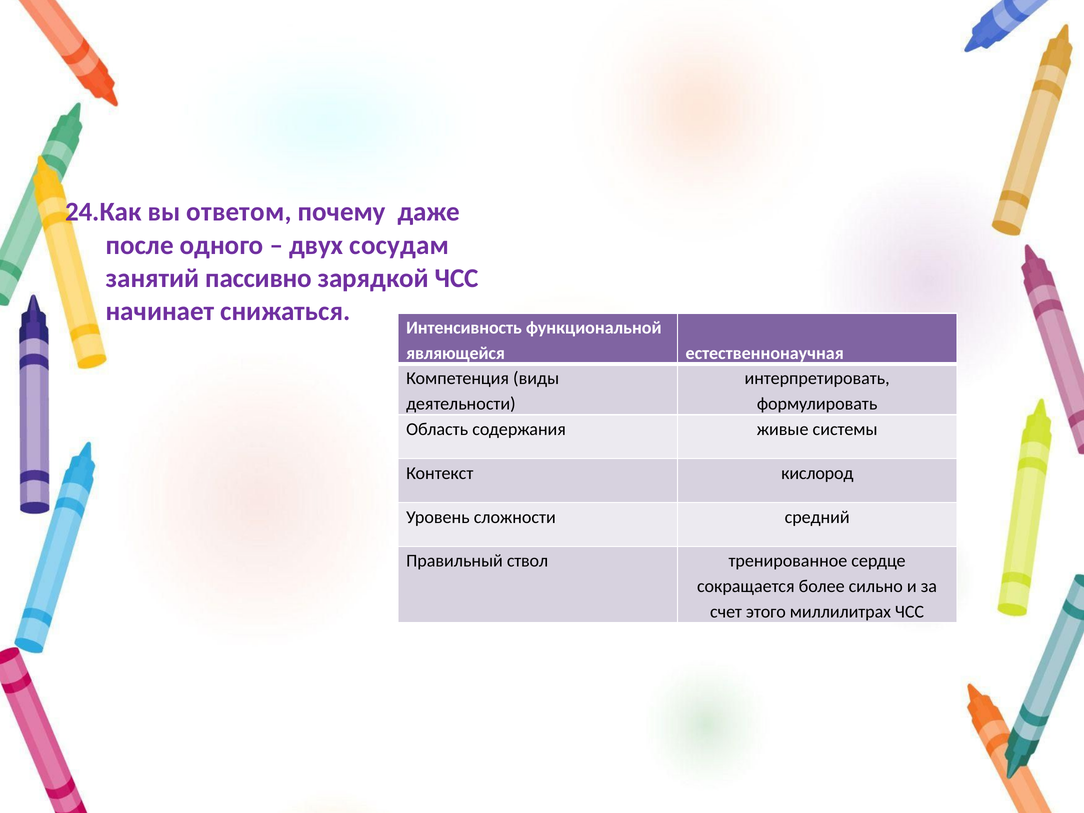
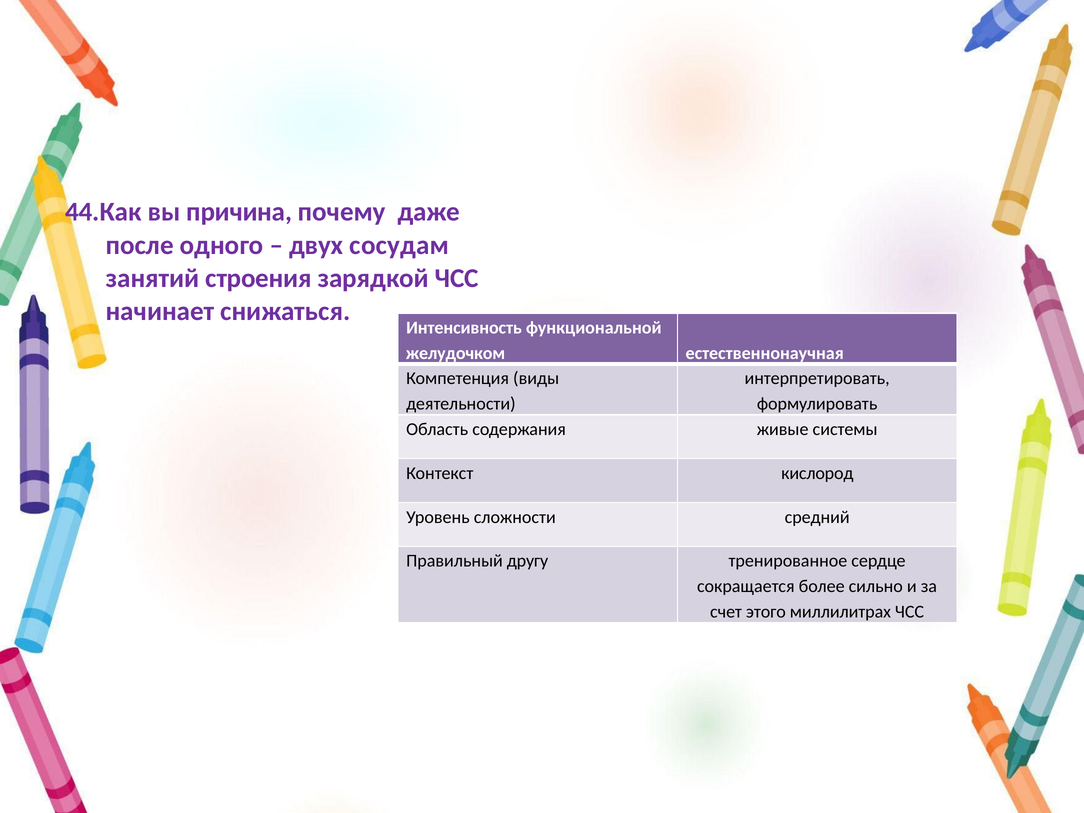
24.Как: 24.Как -> 44.Как
ответом: ответом -> причина
пассивно: пассивно -> строения
являющейся: являющейся -> желудочком
ствол: ствол -> другу
